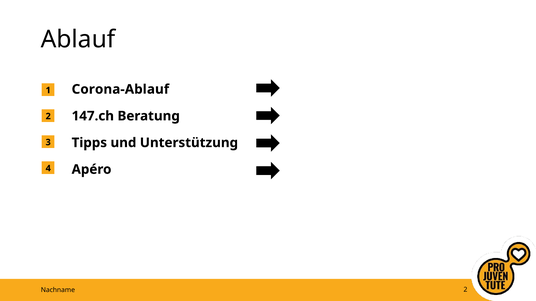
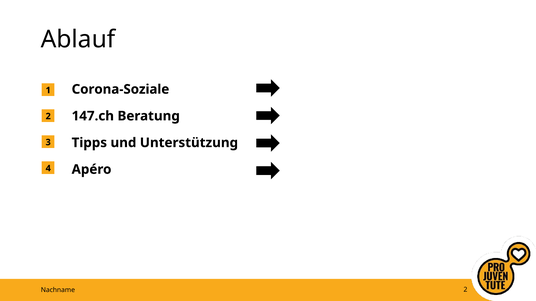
Corona-Ablauf: Corona-Ablauf -> Corona-Soziale
